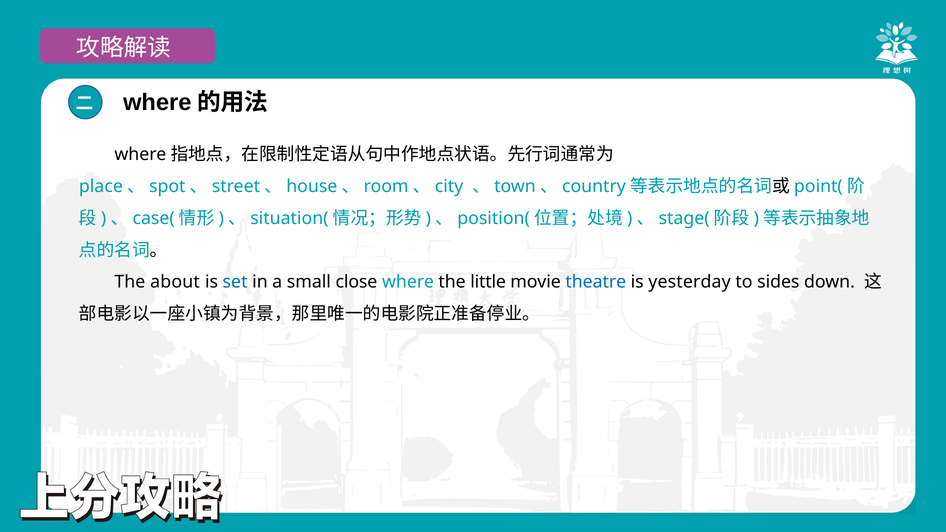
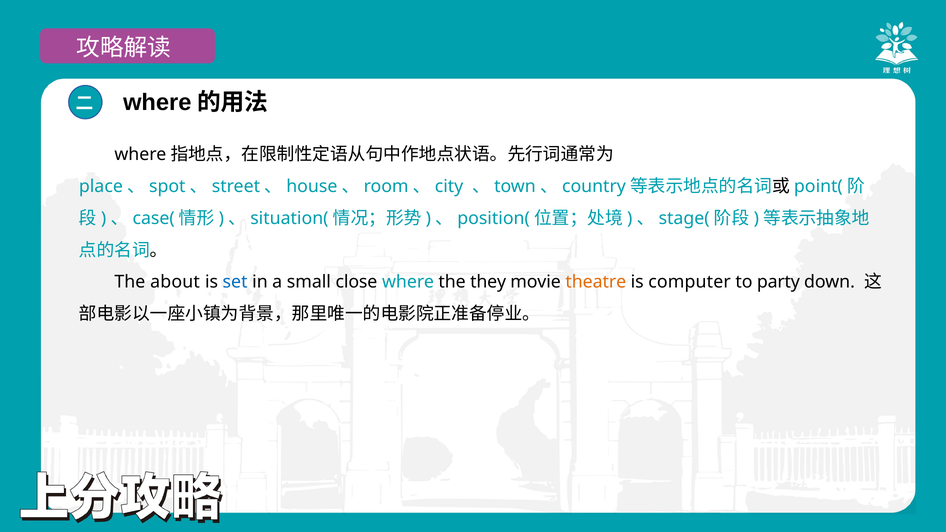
little: little -> they
theatre colour: blue -> orange
yesterday: yesterday -> computer
sides: sides -> party
